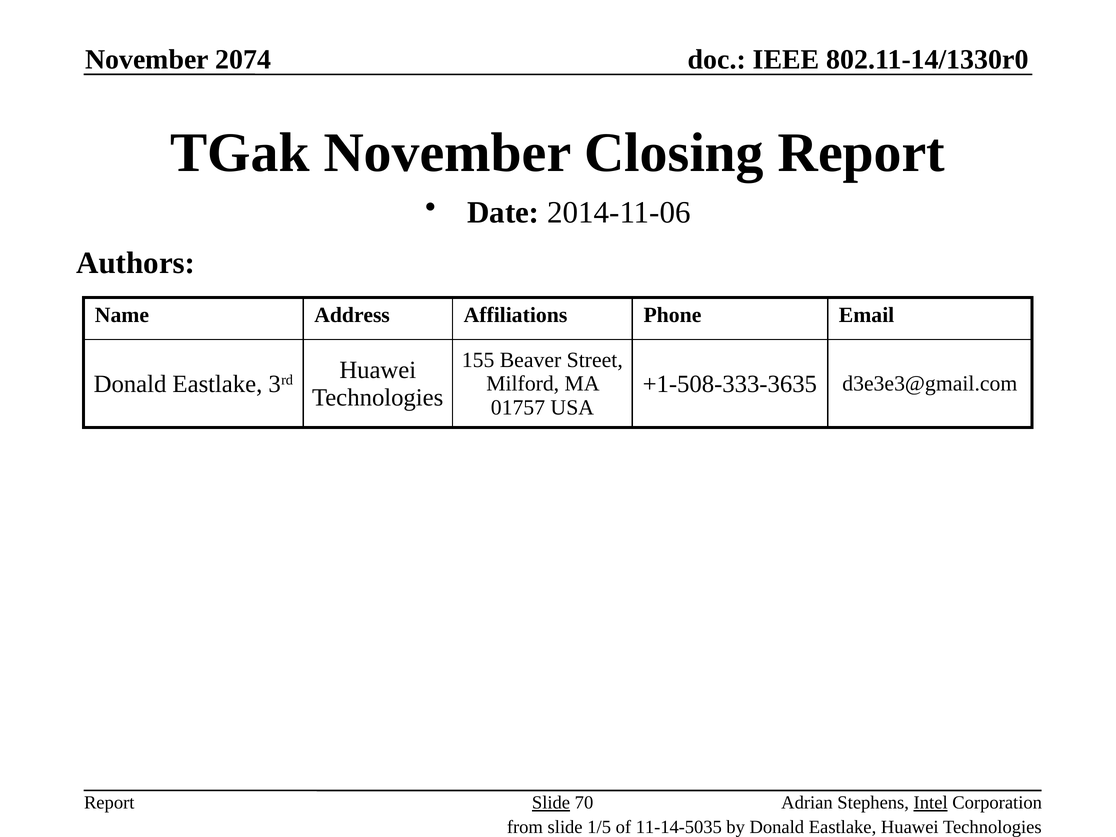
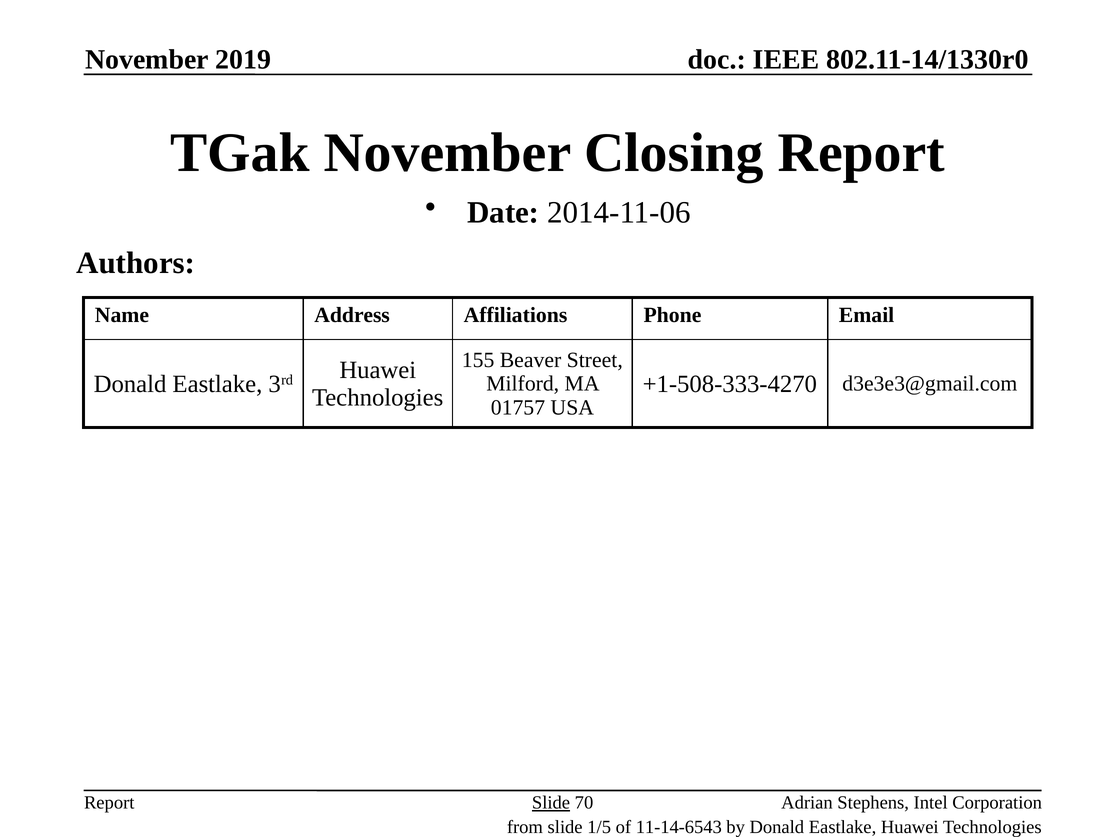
2074: 2074 -> 2019
+1-508-333-3635: +1-508-333-3635 -> +1-508-333-4270
Intel underline: present -> none
11-14-5035: 11-14-5035 -> 11-14-6543
